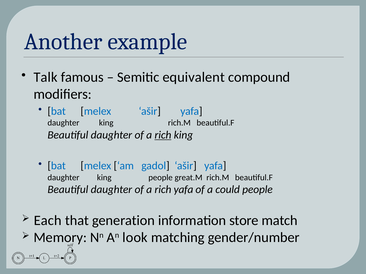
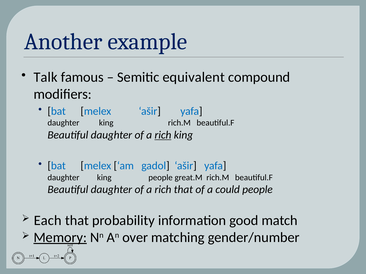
rich yafa: yafa -> that
generation: generation -> probability
store: store -> good
Memory underline: none -> present
look: look -> over
